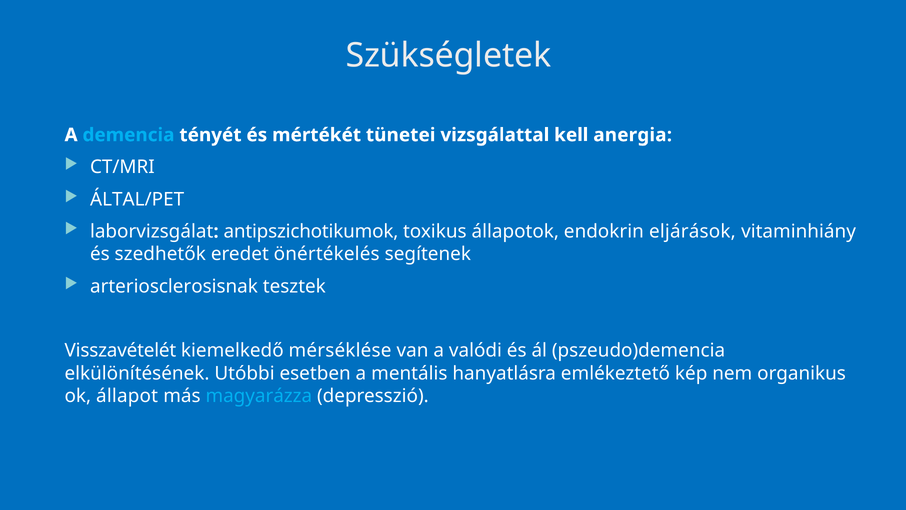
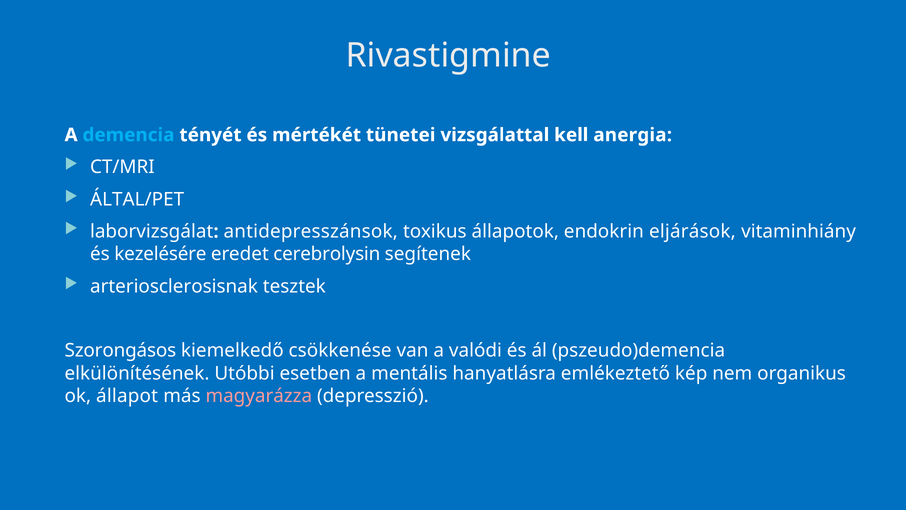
Szükségletek: Szükségletek -> Rivastigmine
antipszichotikumok: antipszichotikumok -> antidepresszánsok
szedhetők: szedhetők -> kezelésére
önértékelés: önértékelés -> cerebrolysin
Visszavételét: Visszavételét -> Szorongásos
mérséklése: mérséklése -> csökkenése
magyarázza colour: light blue -> pink
